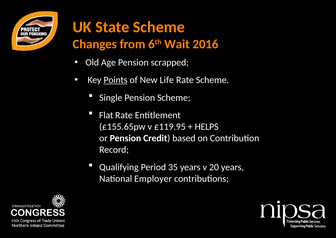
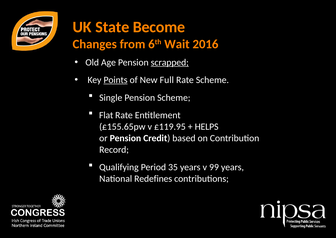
State Scheme: Scheme -> Become
scrapped underline: none -> present
Life: Life -> Full
20: 20 -> 99
Employer: Employer -> Redefines
